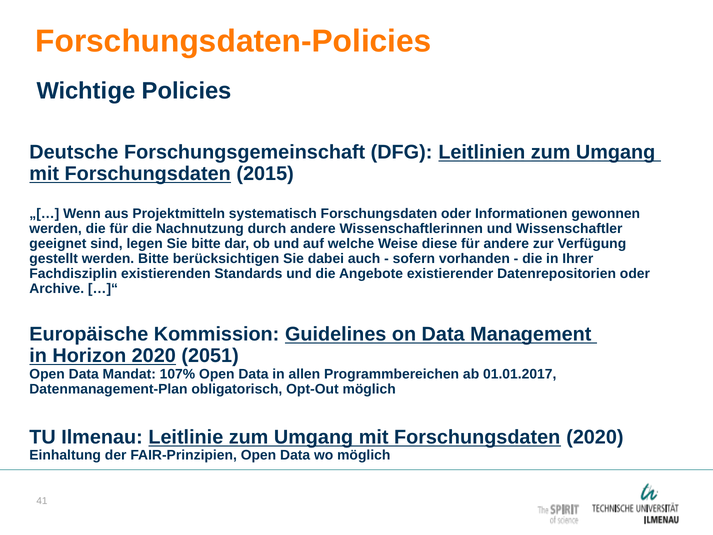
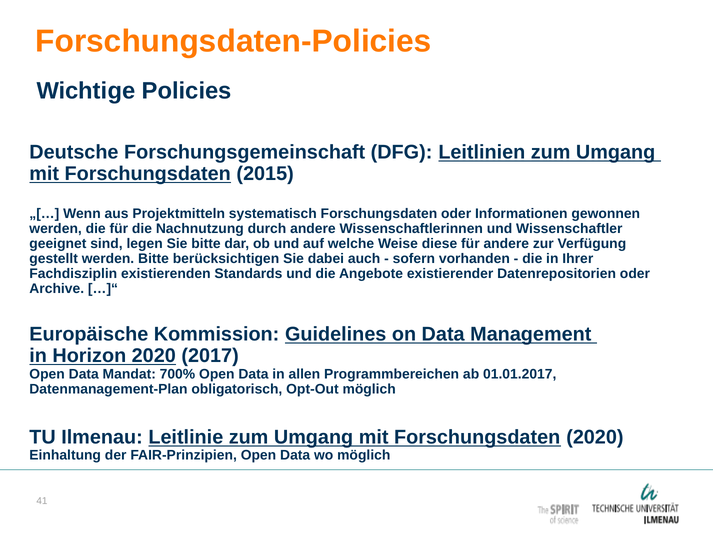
2051: 2051 -> 2017
107%: 107% -> 700%
